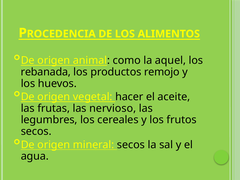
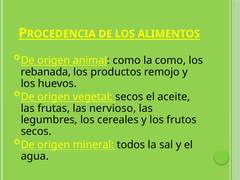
la aquel: aquel -> como
vegetal hacer: hacer -> secos
mineral secos: secos -> todos
